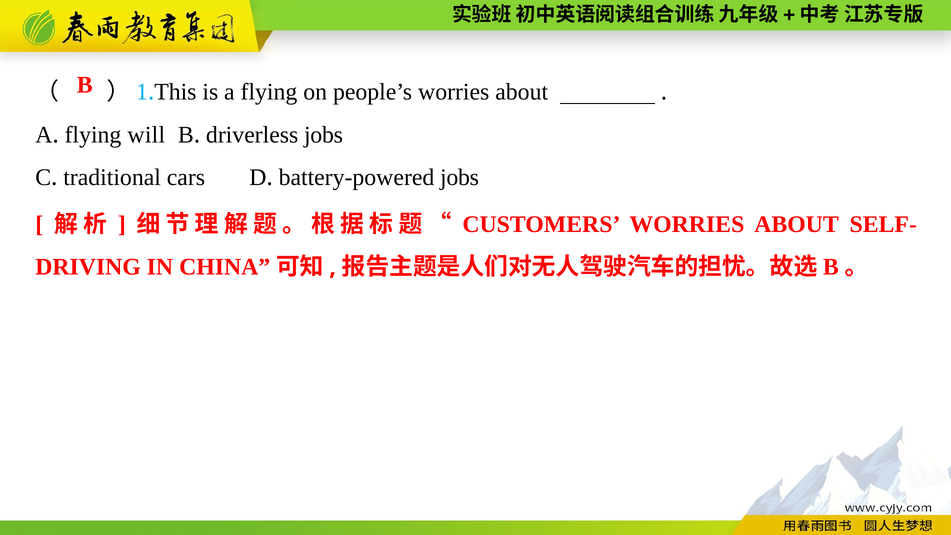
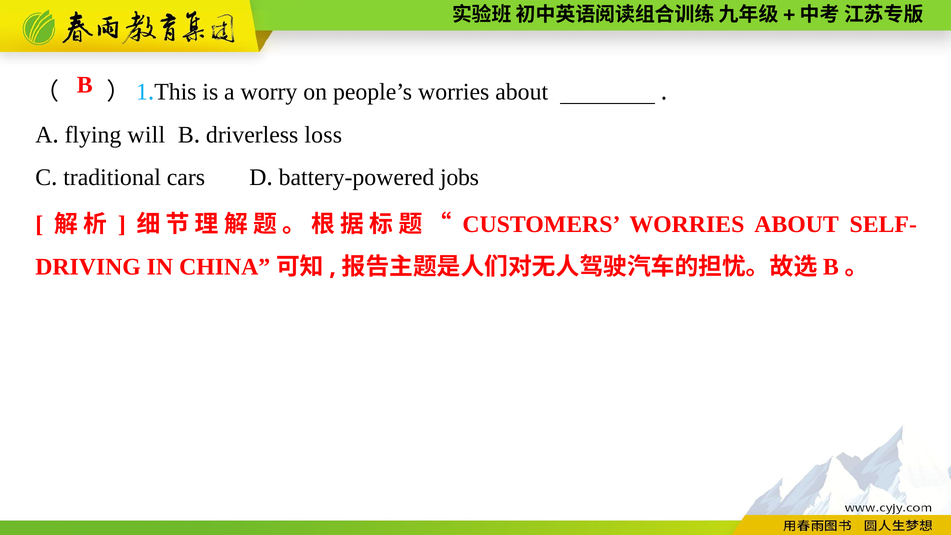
a flying: flying -> worry
driverless jobs: jobs -> loss
